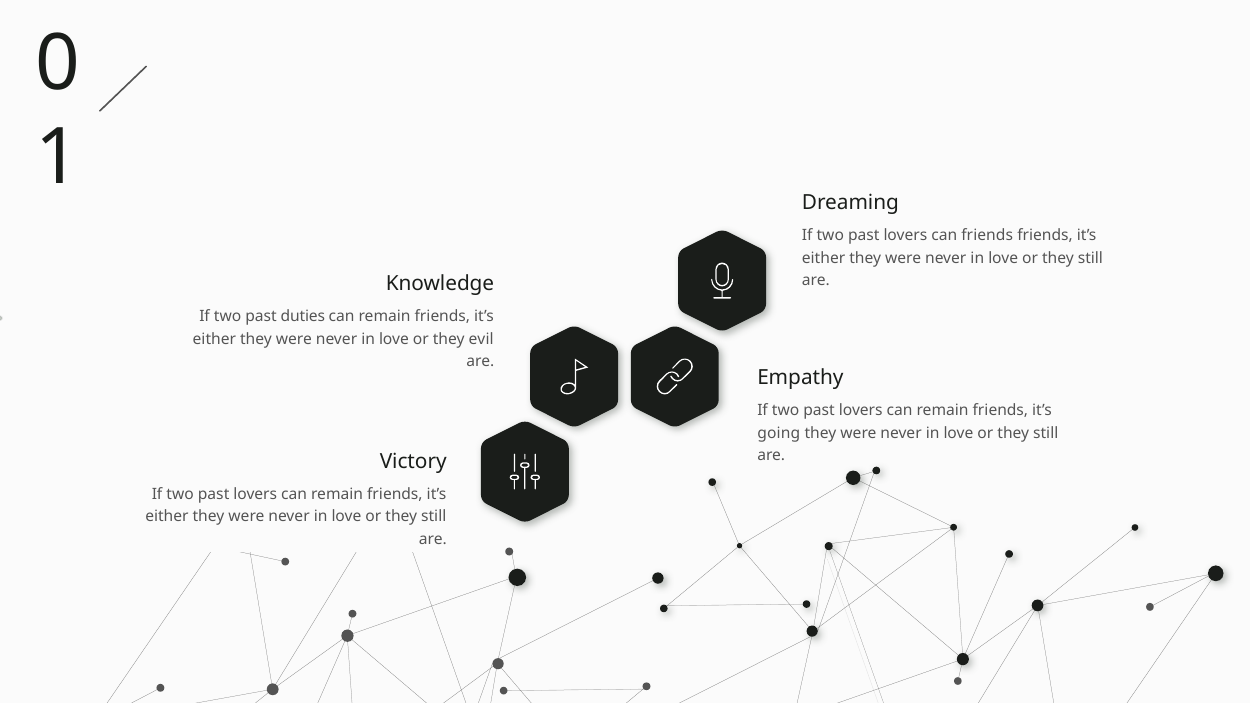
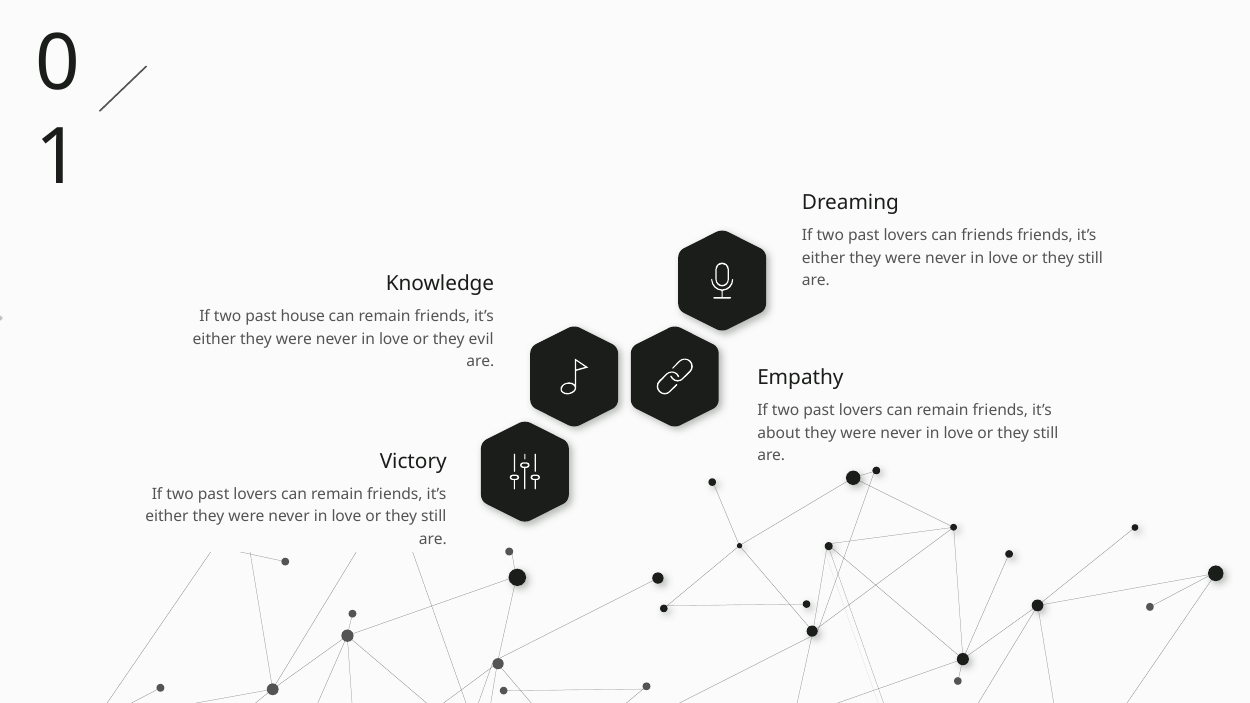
duties: duties -> house
going: going -> about
